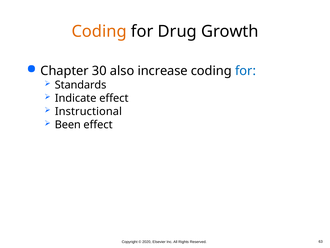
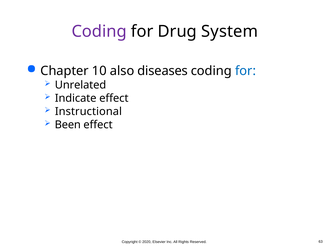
Coding at (99, 31) colour: orange -> purple
Growth: Growth -> System
30: 30 -> 10
increase: increase -> diseases
Standards: Standards -> Unrelated
